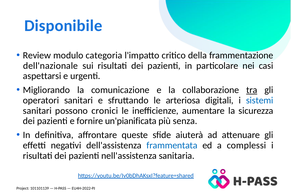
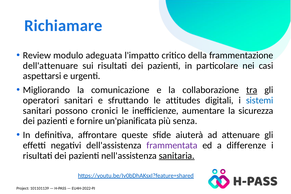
Disponibile: Disponibile -> Richiamare
categoria: categoria -> adeguata
dell'nazionale: dell'nazionale -> dell'attenuare
arteriosa: arteriosa -> attitudes
frammentata colour: blue -> purple
complessi: complessi -> differenze
sanitaria underline: none -> present
